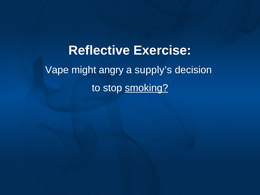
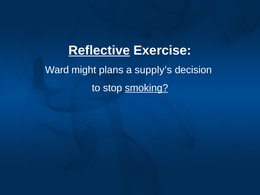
Reflective underline: none -> present
Vape: Vape -> Ward
angry: angry -> plans
